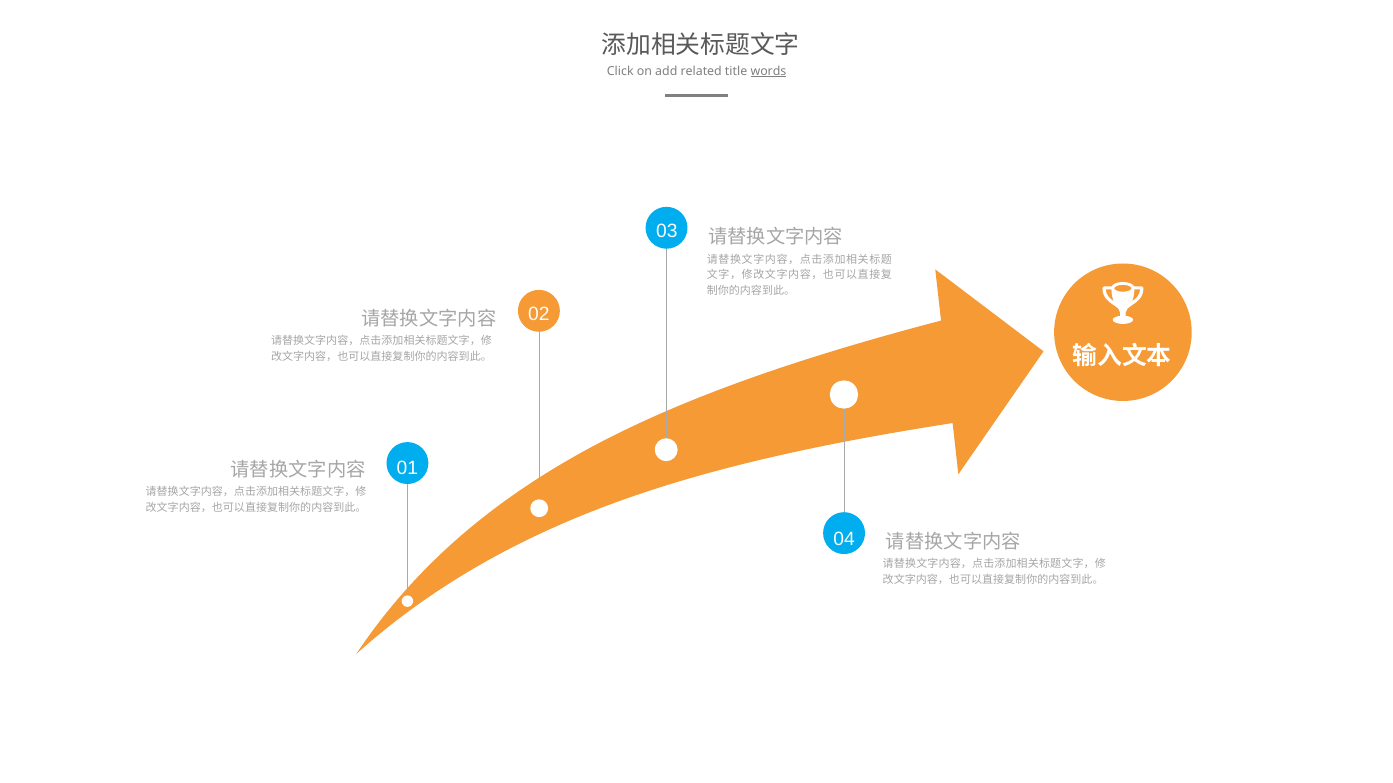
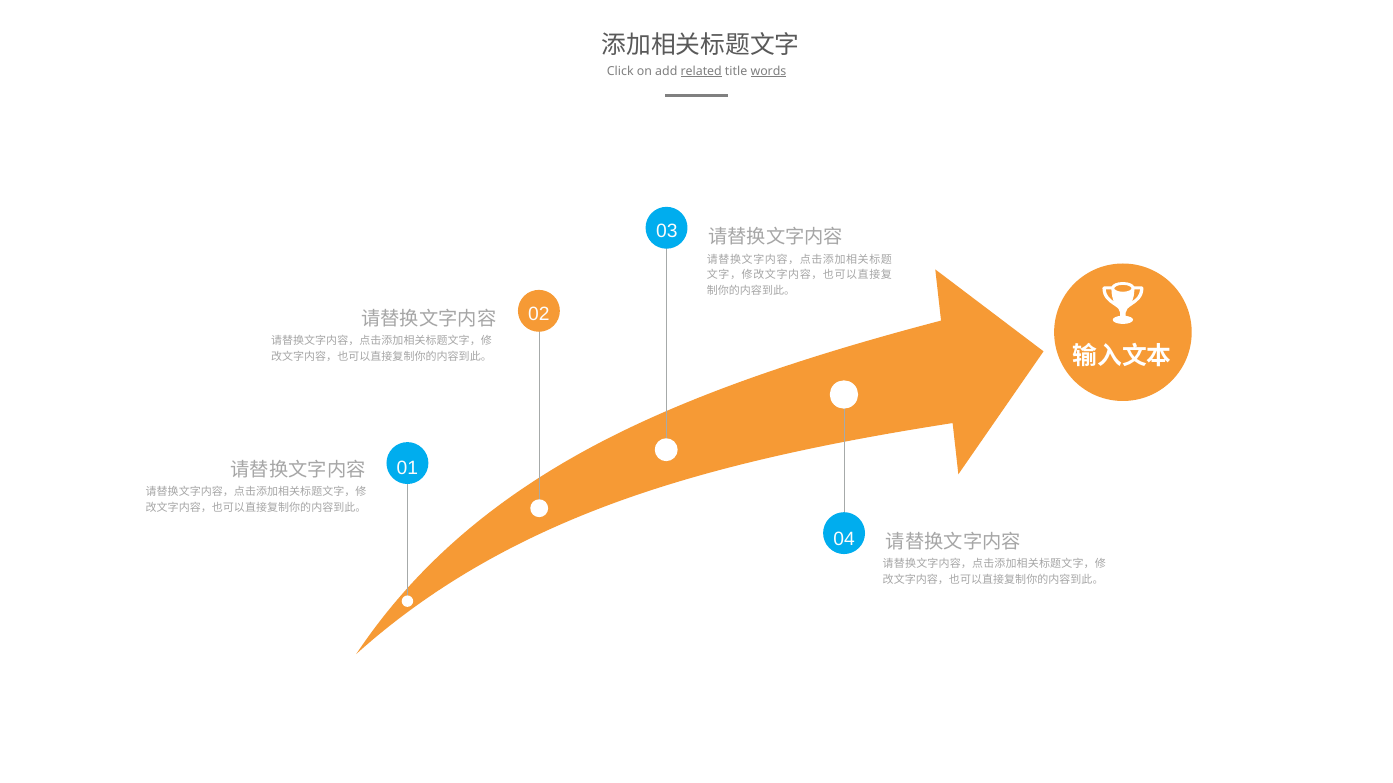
related underline: none -> present
